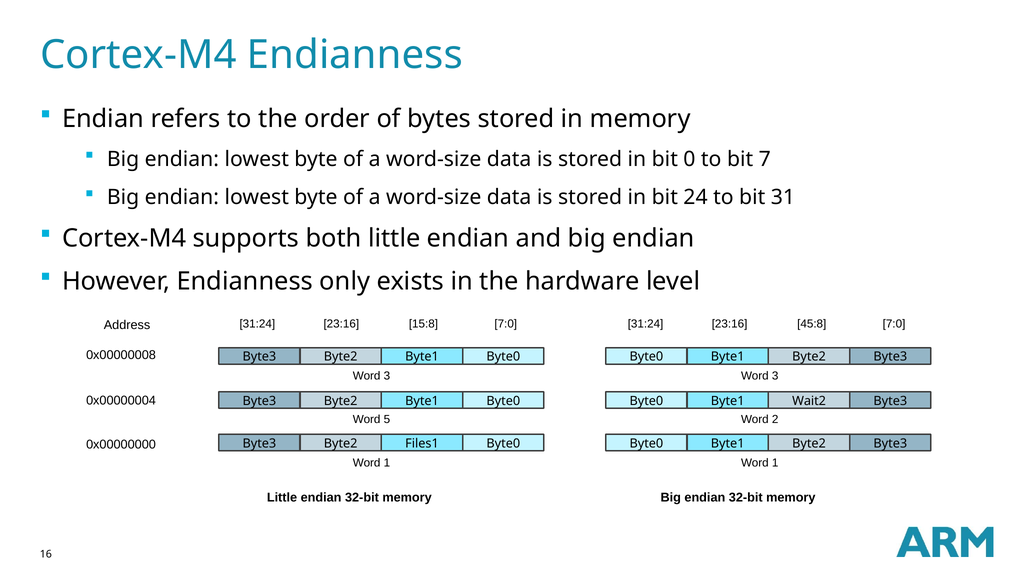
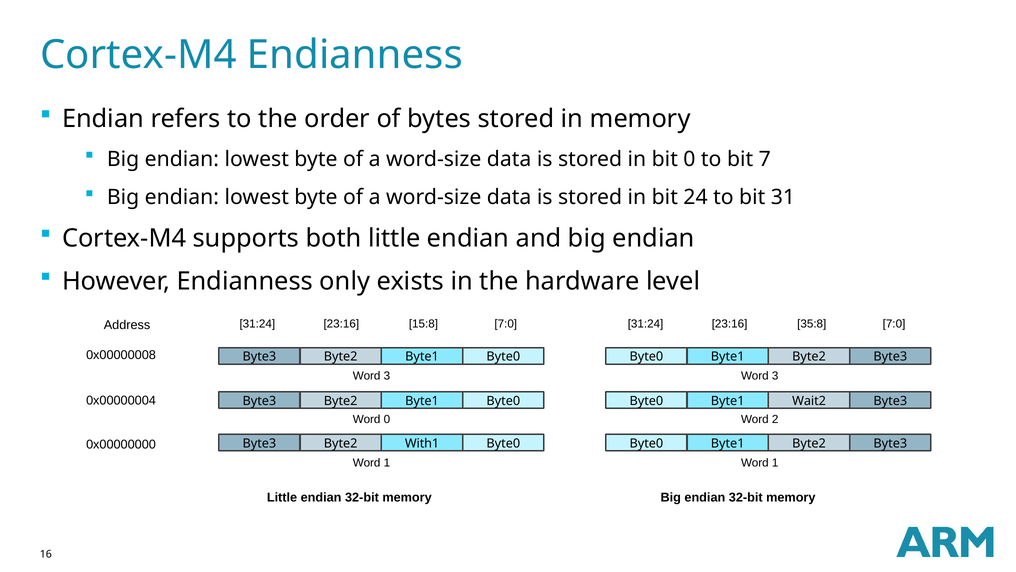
45:8: 45:8 -> 35:8
Word 5: 5 -> 0
Files1: Files1 -> With1
